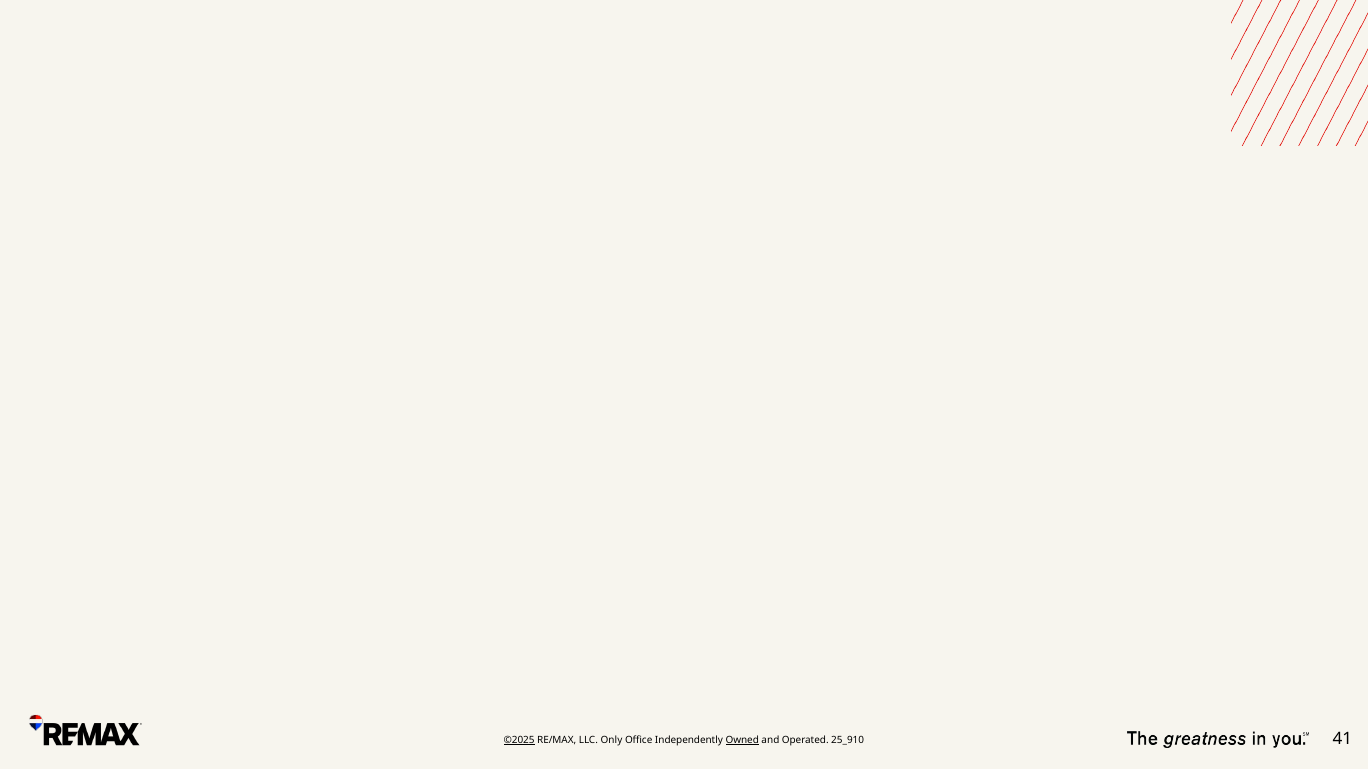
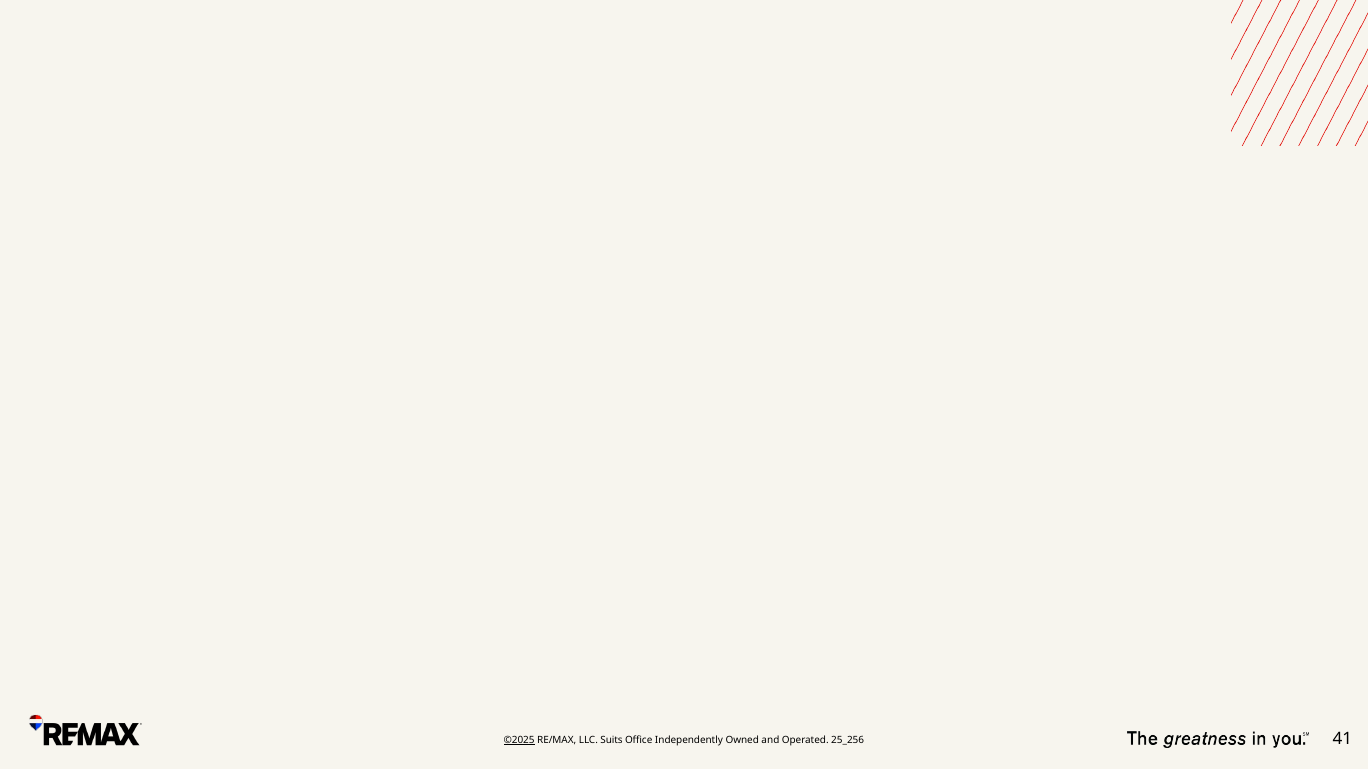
Only: Only -> Suits
Owned underline: present -> none
25_910: 25_910 -> 25_256
